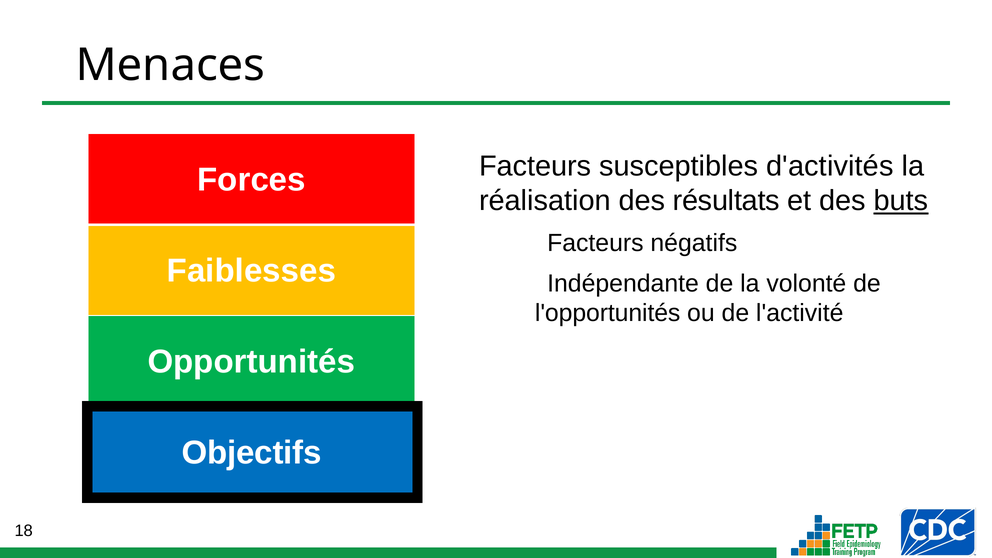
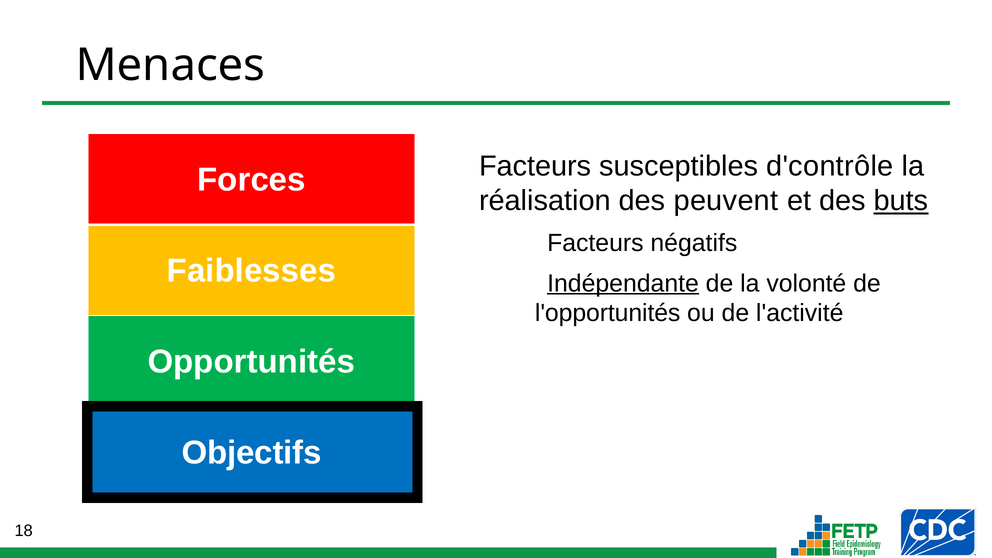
d'activités: d'activités -> d'contrôle
résultats: résultats -> peuvent
Indépendante underline: none -> present
